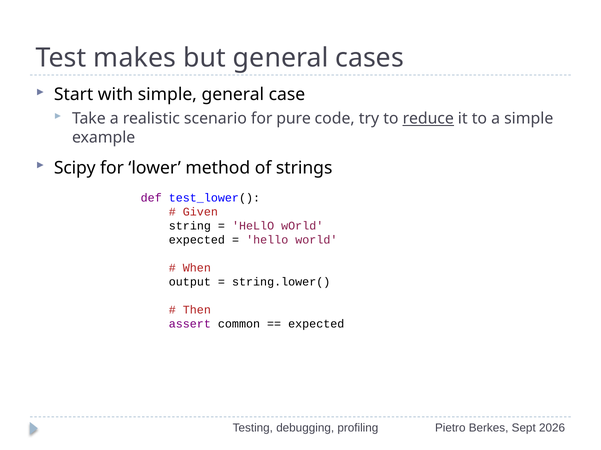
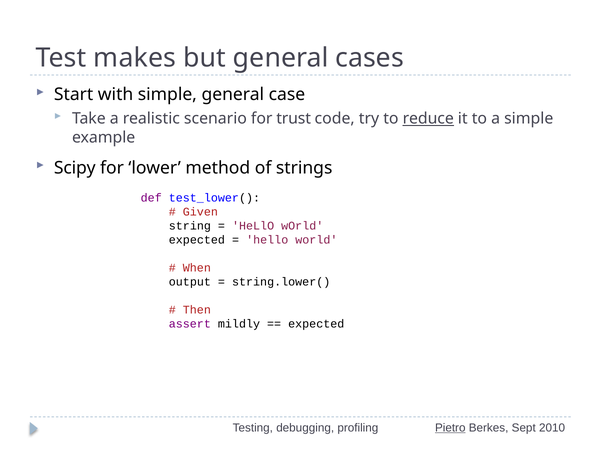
pure: pure -> trust
common: common -> mildly
Pietro underline: none -> present
2026: 2026 -> 2010
